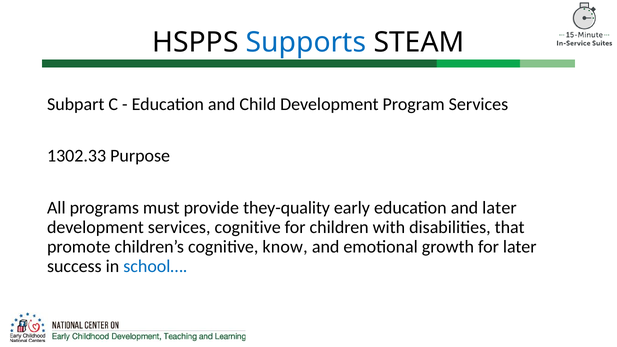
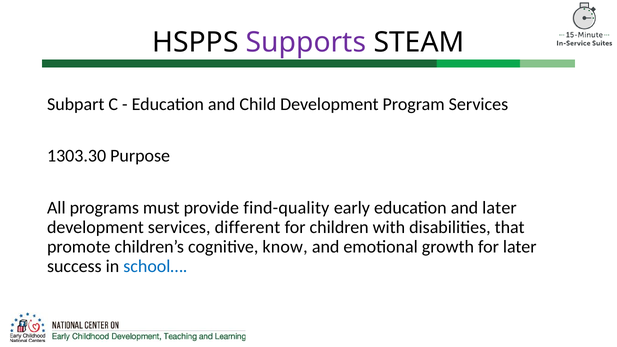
Supports colour: blue -> purple
1302.33: 1302.33 -> 1303.30
they-quality: they-quality -> find-quality
services cognitive: cognitive -> different
